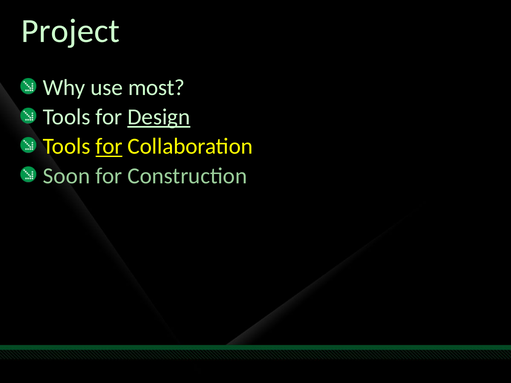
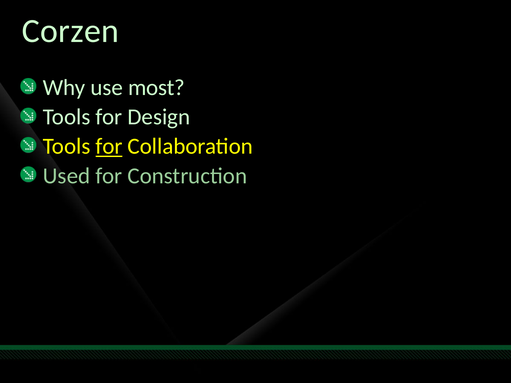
Project: Project -> Corzen
Design underline: present -> none
Soon: Soon -> Used
